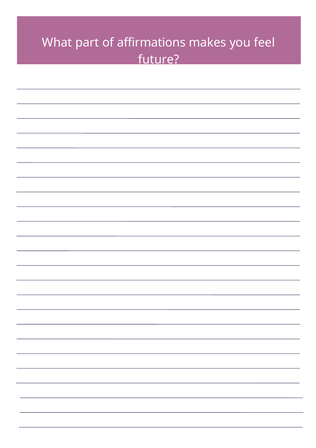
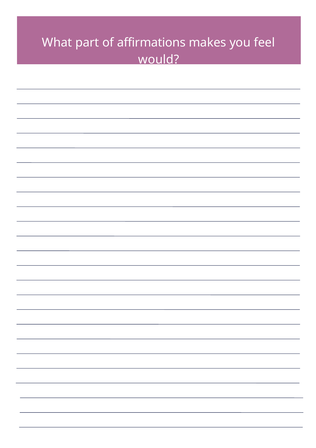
future: future -> would
